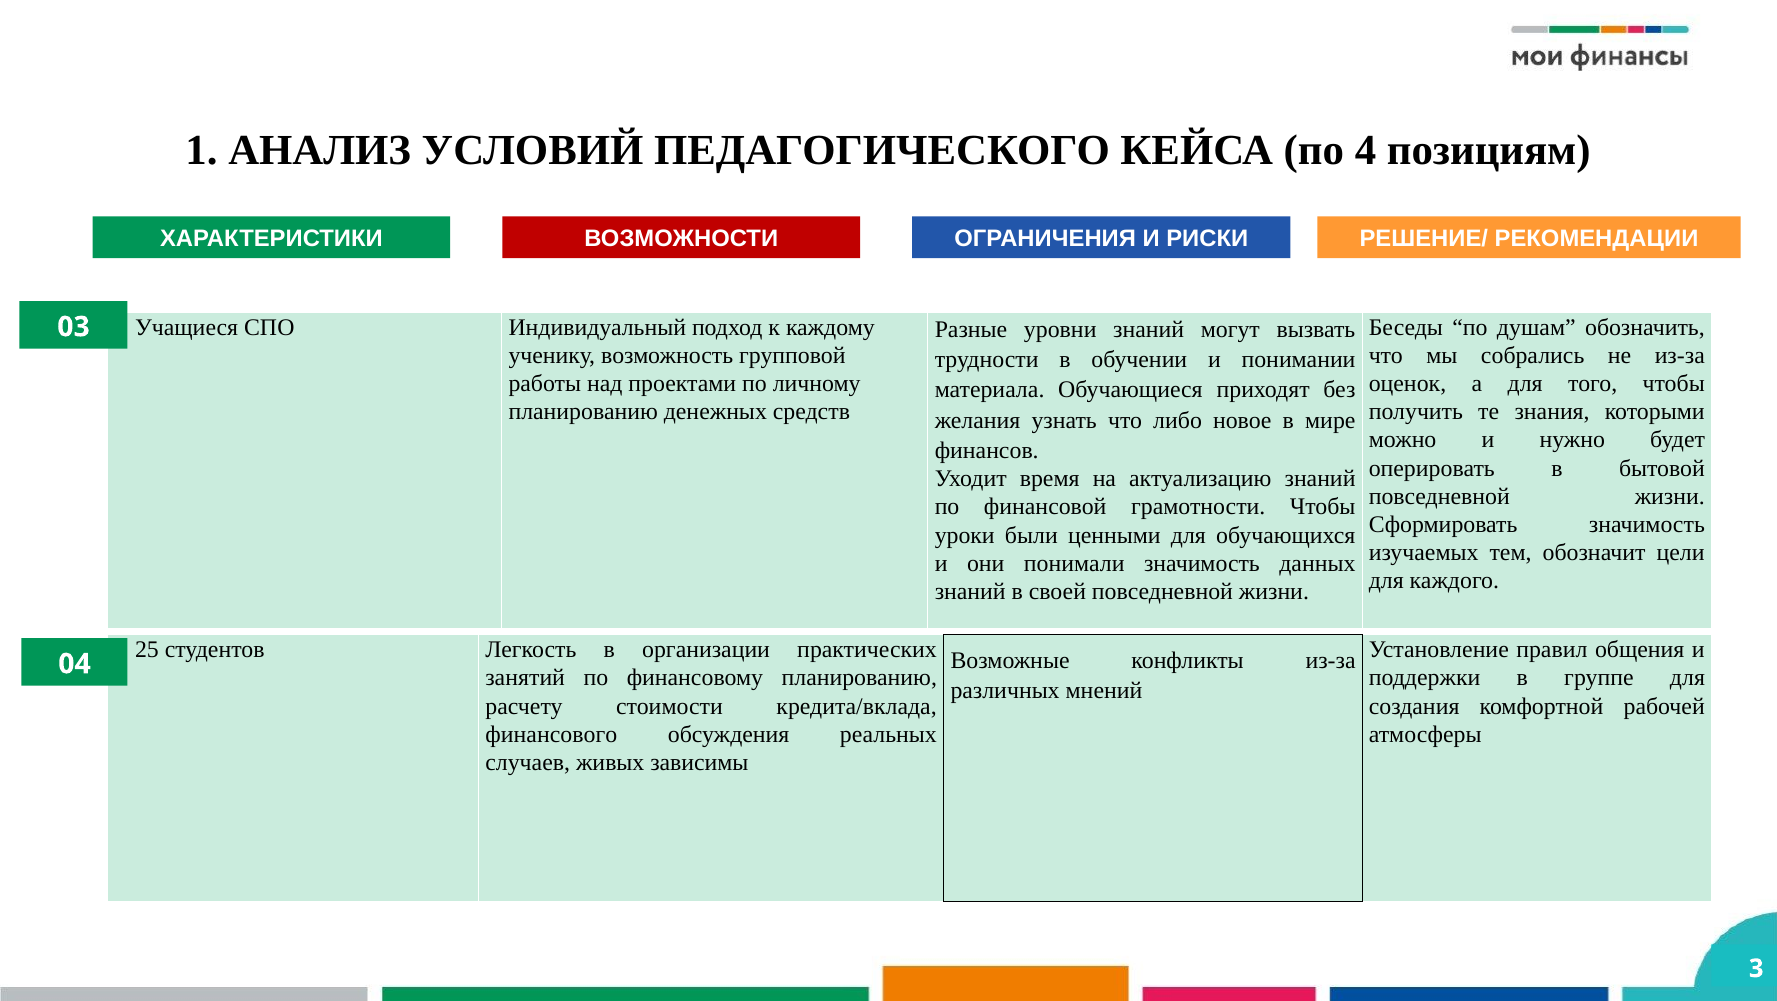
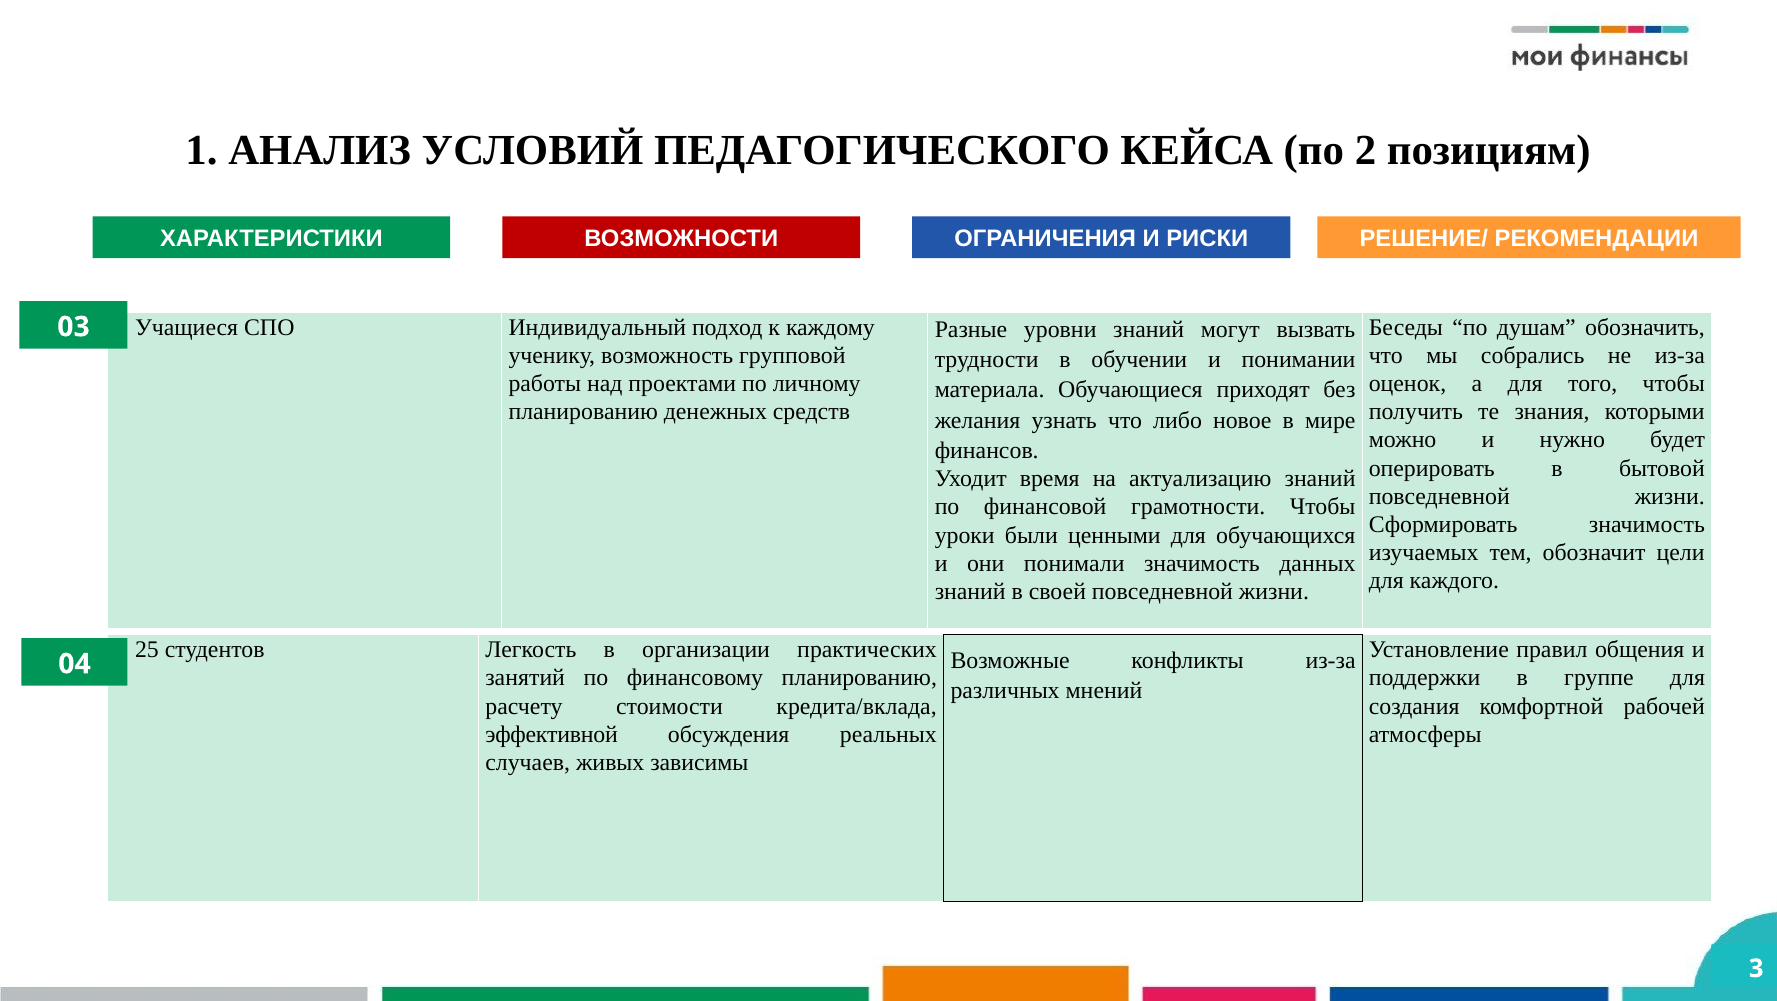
4: 4 -> 2
финансового: финансового -> эффективной
